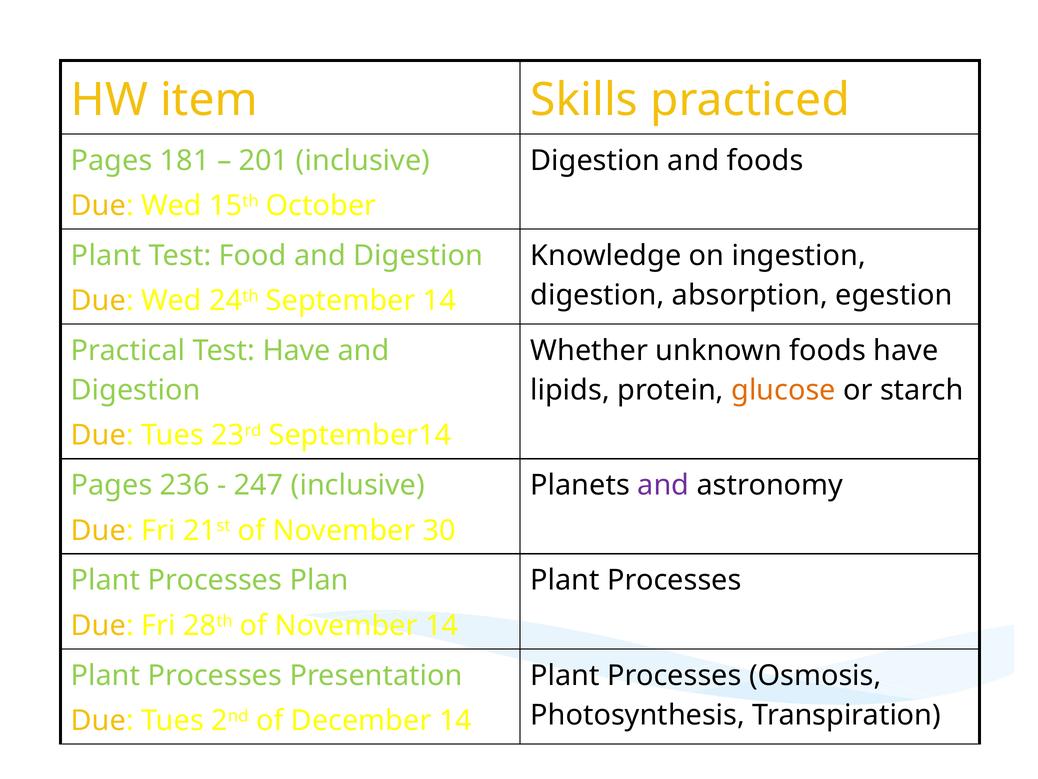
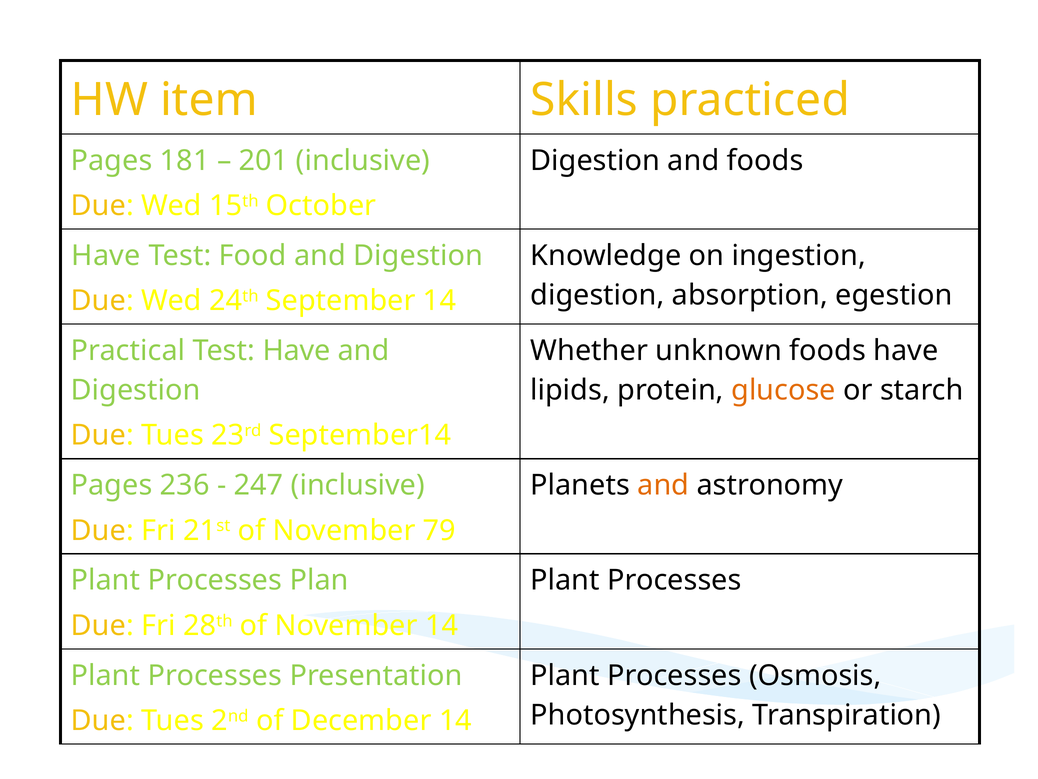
Plant at (106, 255): Plant -> Have
and at (663, 485) colour: purple -> orange
30: 30 -> 79
